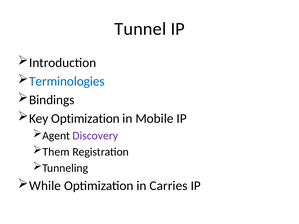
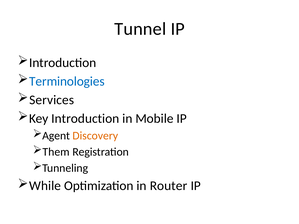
Bindings: Bindings -> Services
Key Optimization: Optimization -> Introduction
Discovery colour: purple -> orange
Carries: Carries -> Router
